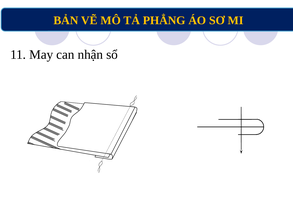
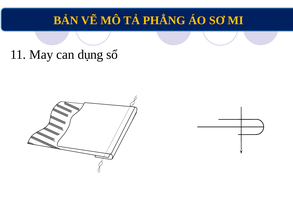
nhận: nhận -> dụng
